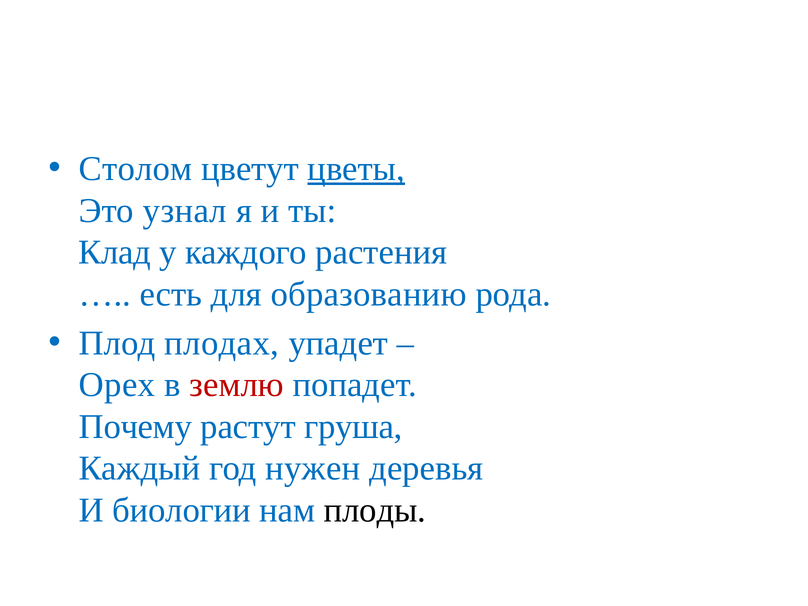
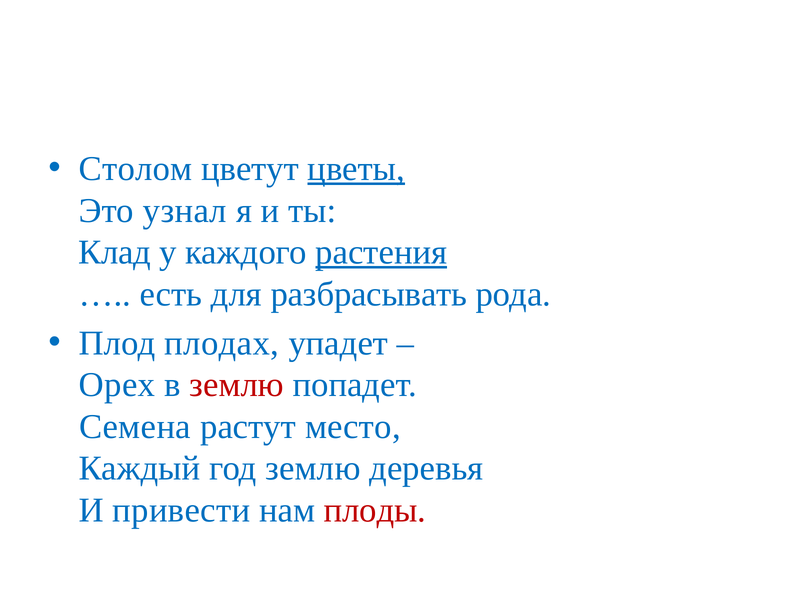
растения underline: none -> present
образованию: образованию -> разбрасывать
Почему: Почему -> Семена
груша: груша -> место
год нужен: нужен -> землю
биологии: биологии -> привести
плоды colour: black -> red
